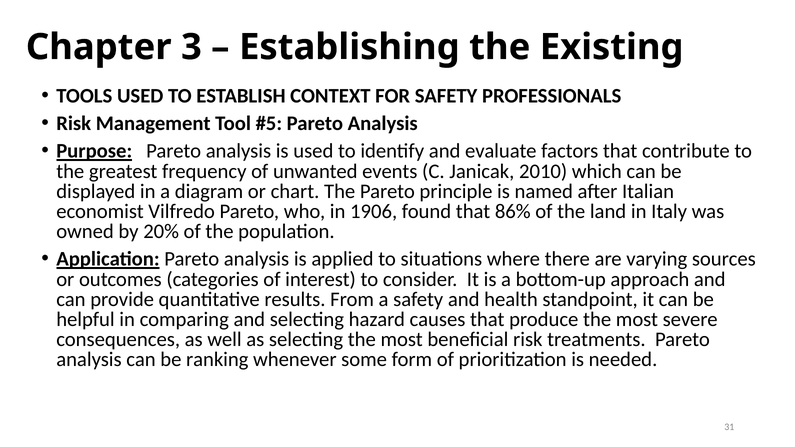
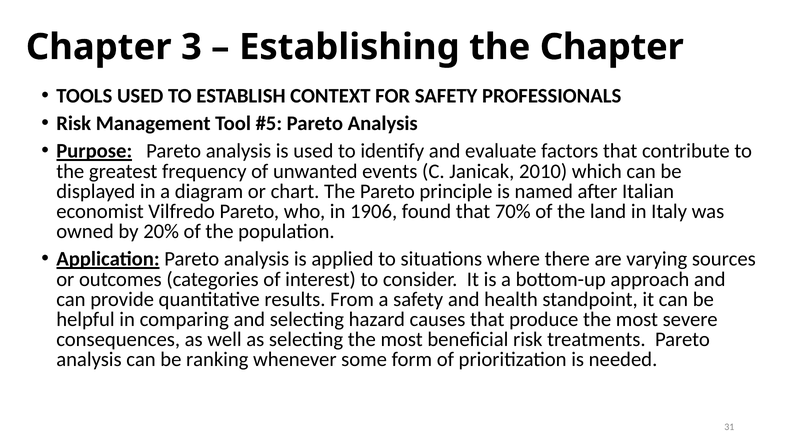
the Existing: Existing -> Chapter
86%: 86% -> 70%
